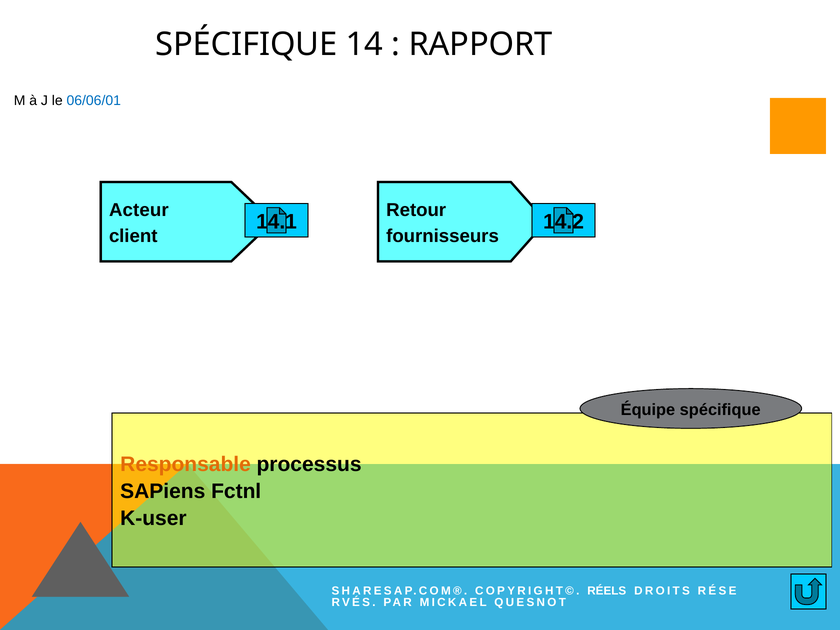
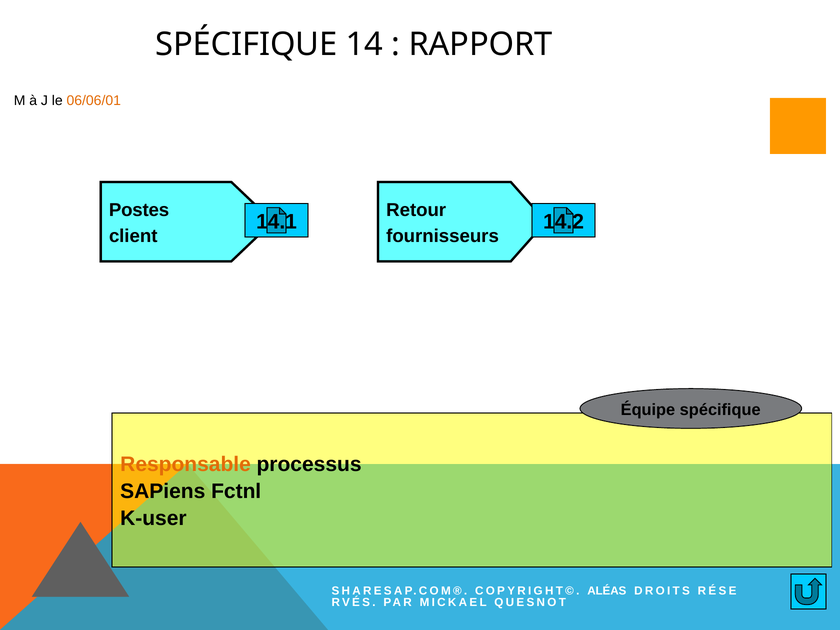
06/06/01 colour: blue -> orange
Acteur: Acteur -> Postes
RÉELS: RÉELS -> ALÉAS
